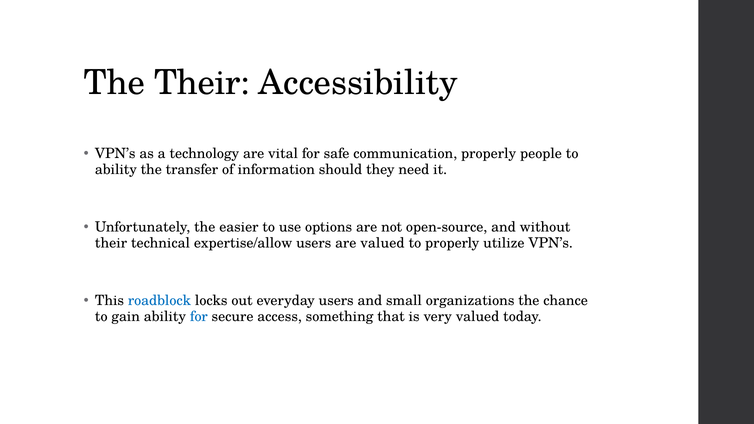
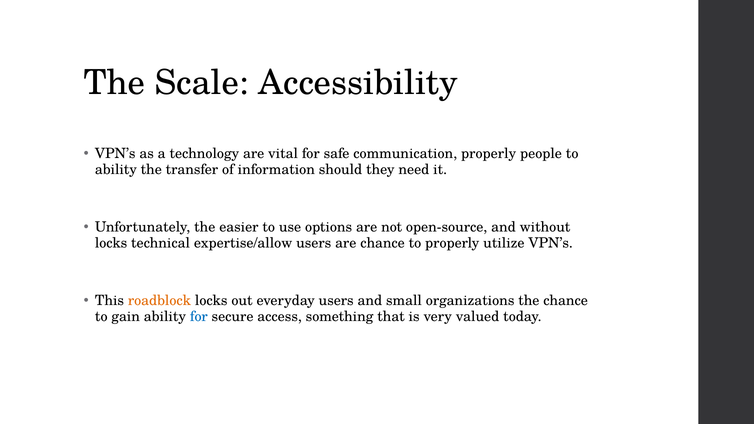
The Their: Their -> Scale
their at (111, 243): their -> locks
are valued: valued -> chance
roadblock colour: blue -> orange
